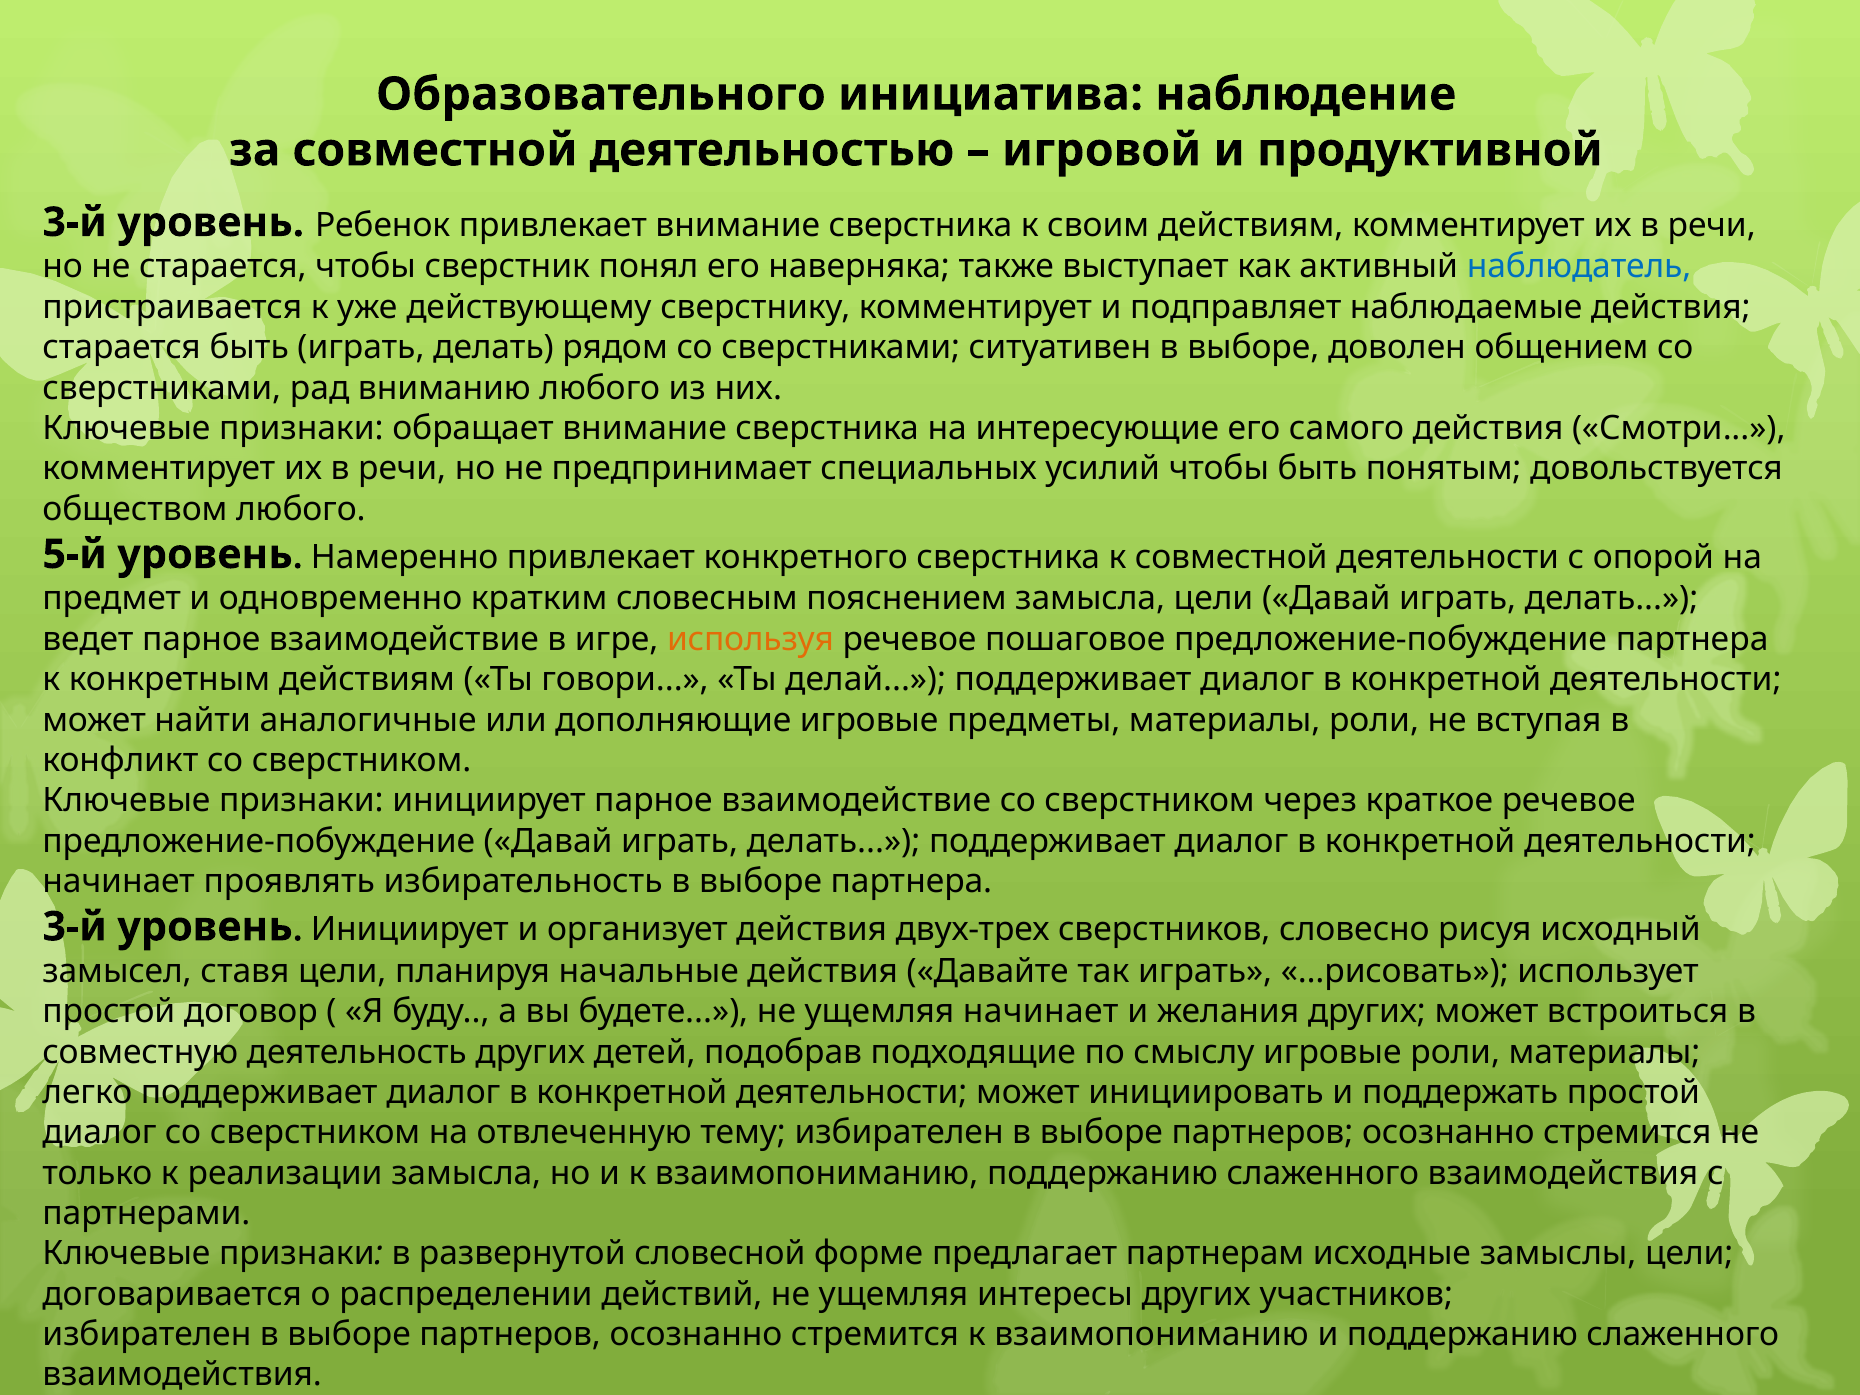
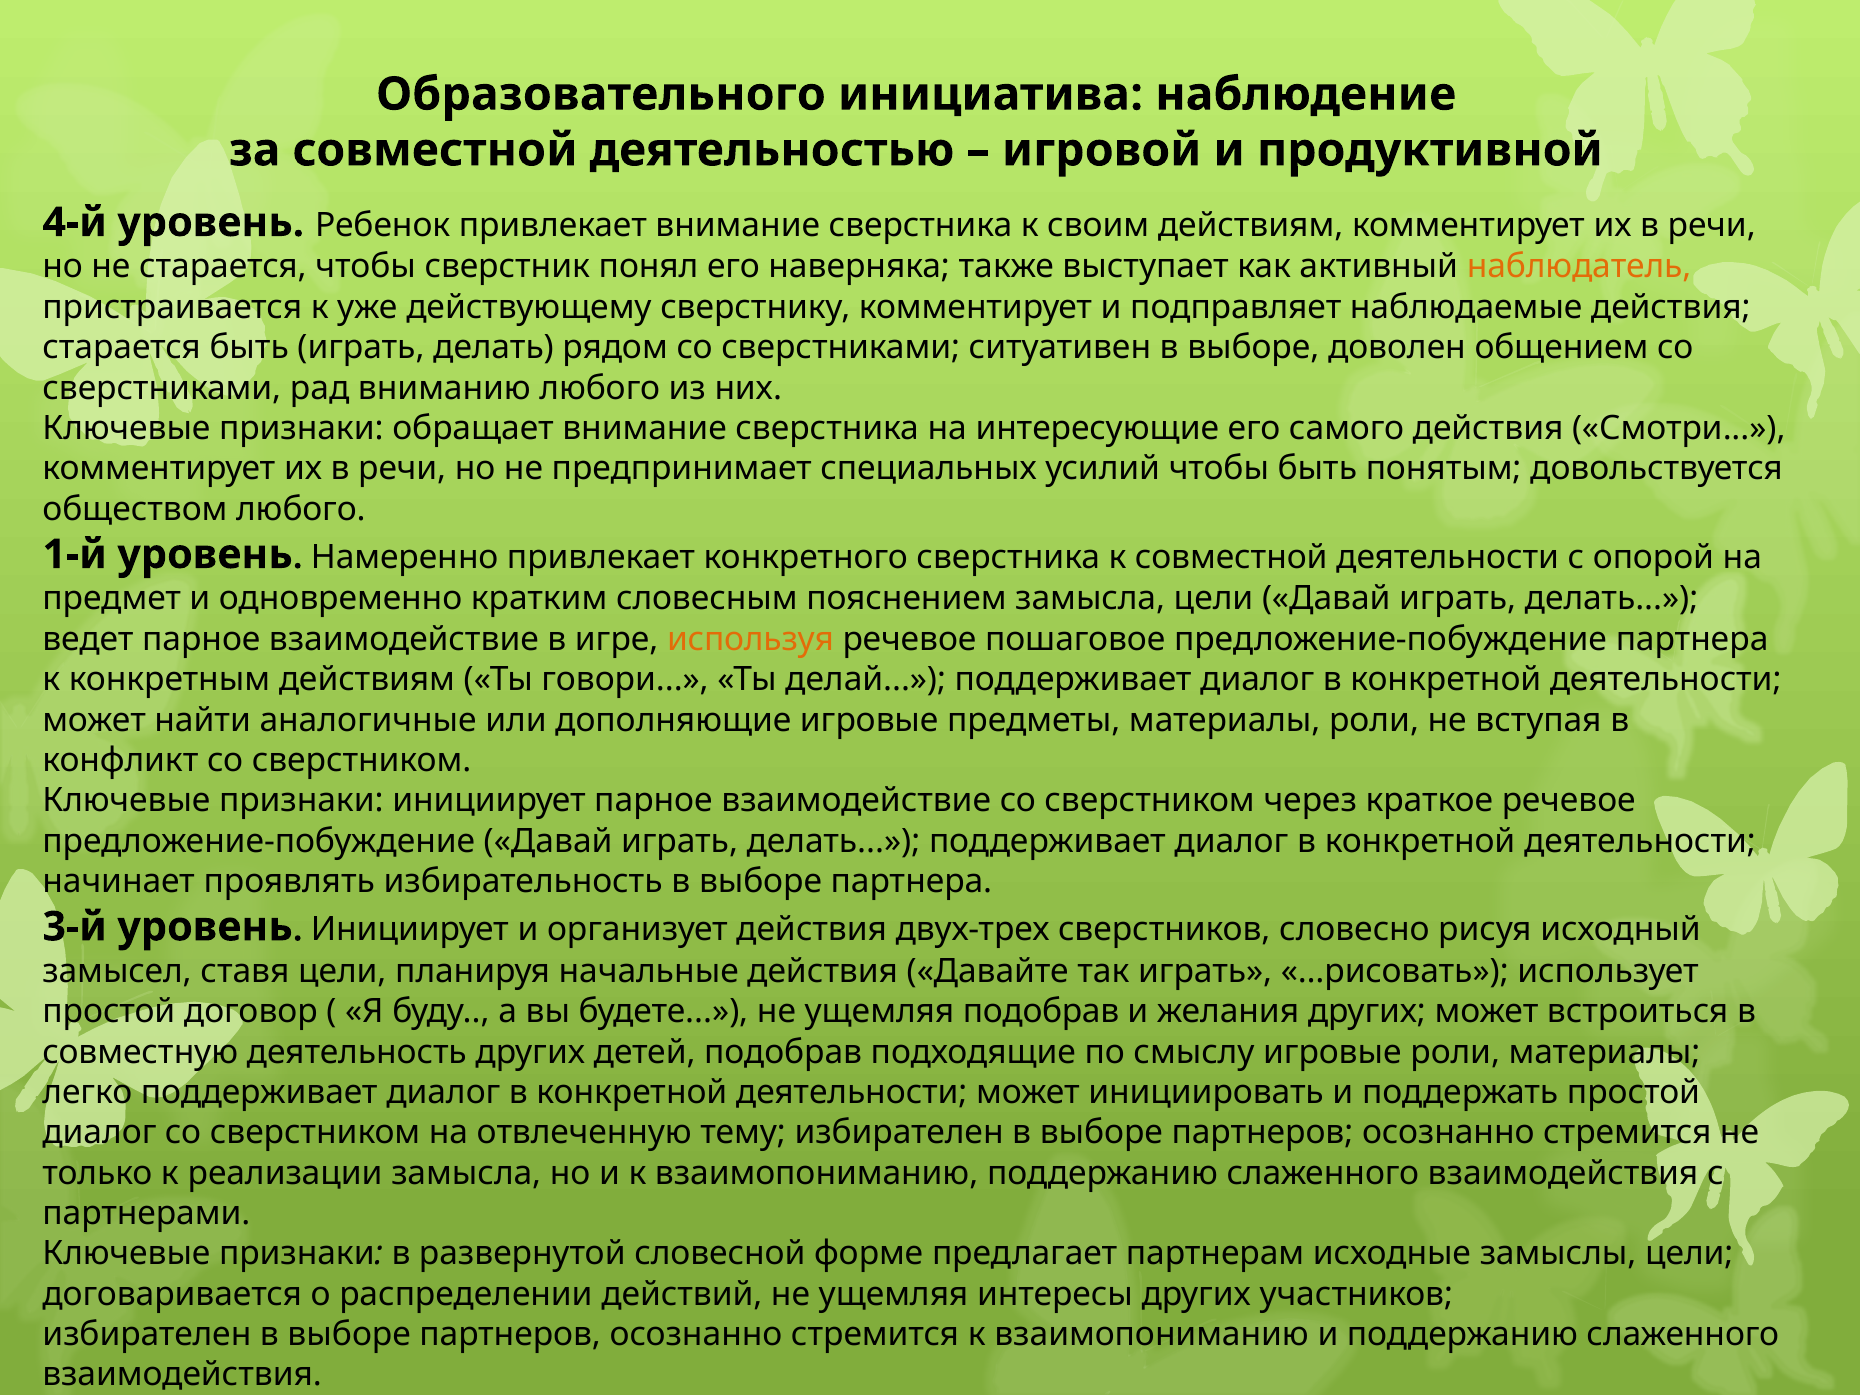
3-й at (75, 222): 3-й -> 4-й
наблюдатель colour: blue -> orange
5-й: 5-й -> 1-й
ущемляя начинает: начинает -> подобрав
